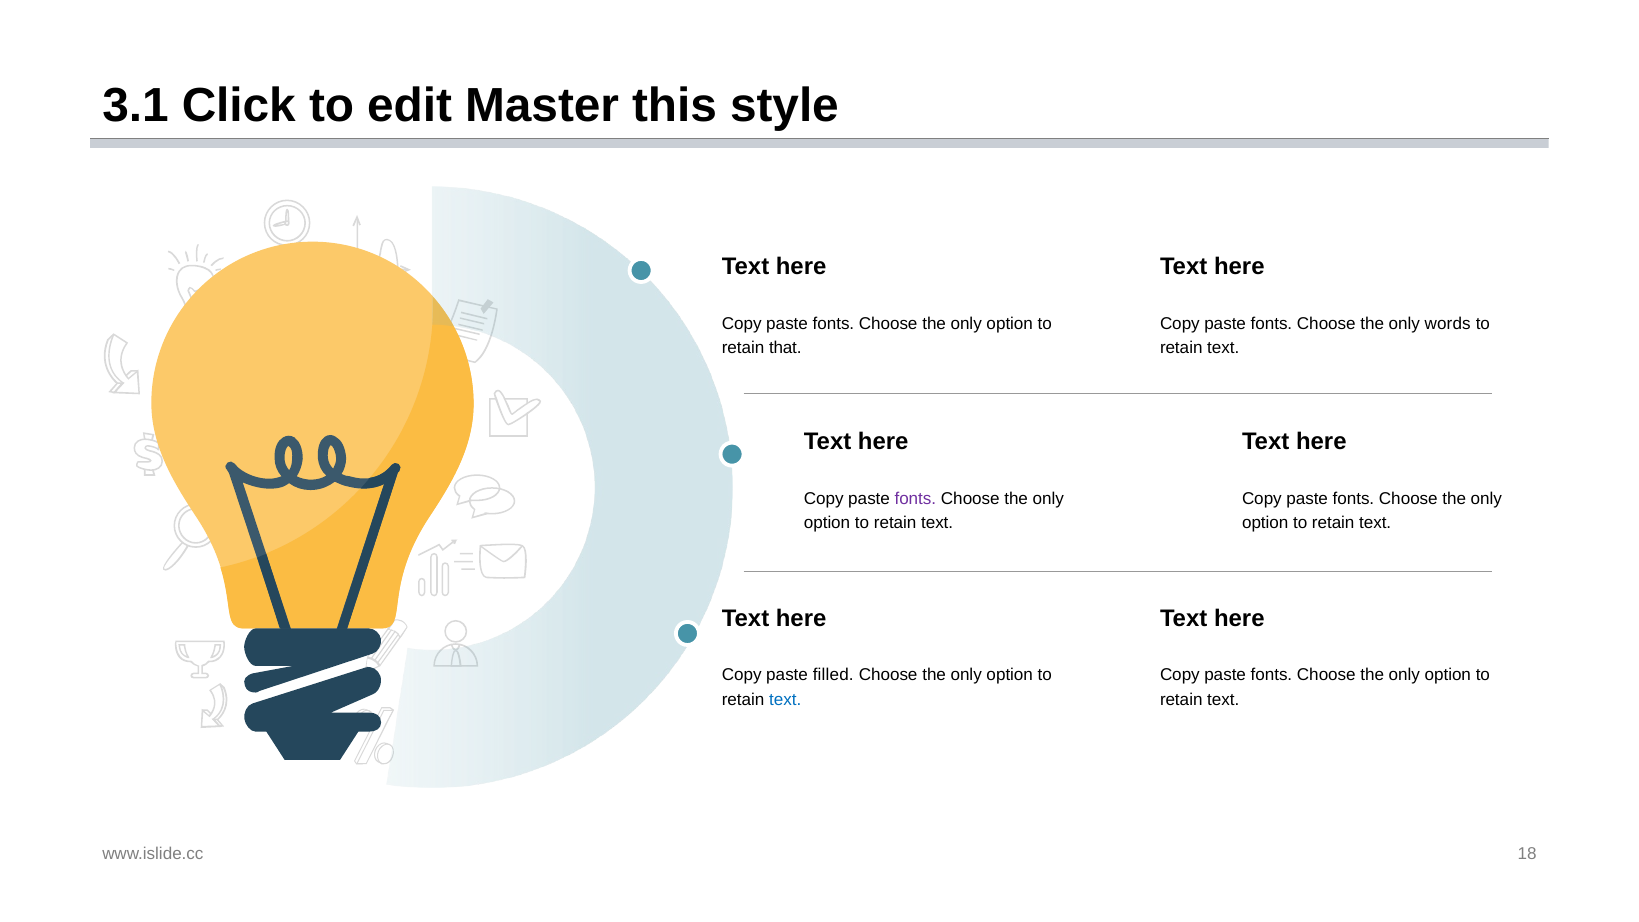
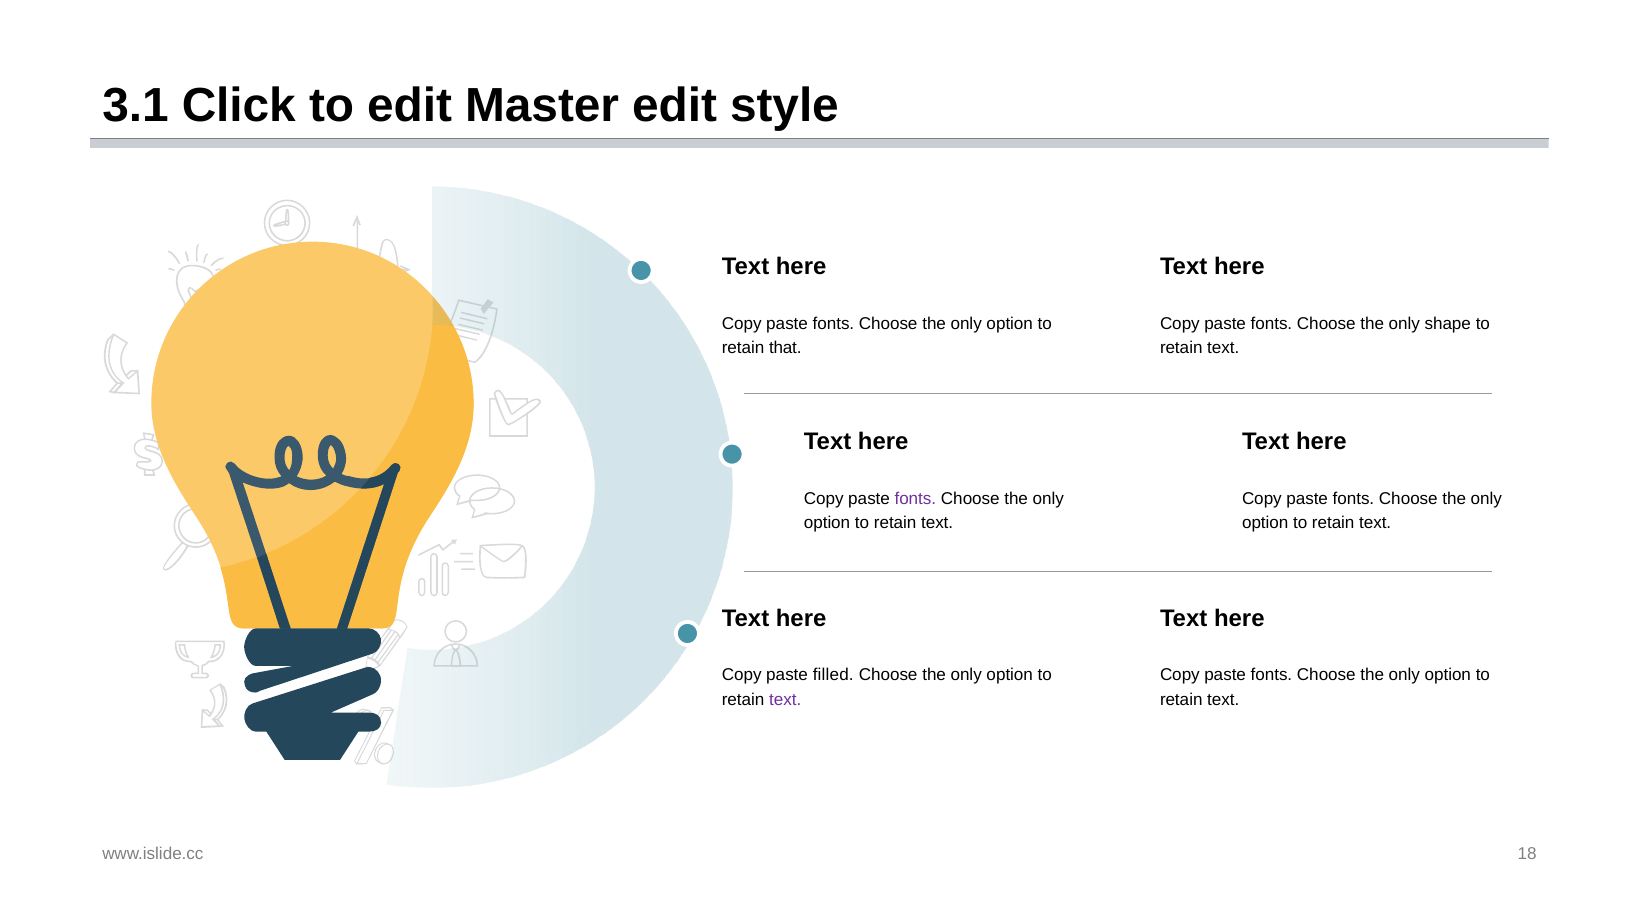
Master this: this -> edit
words: words -> shape
text at (785, 700) colour: blue -> purple
